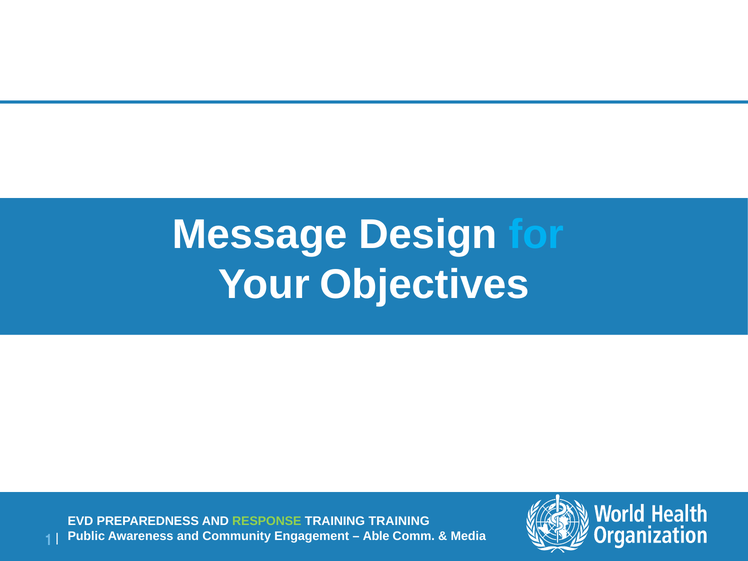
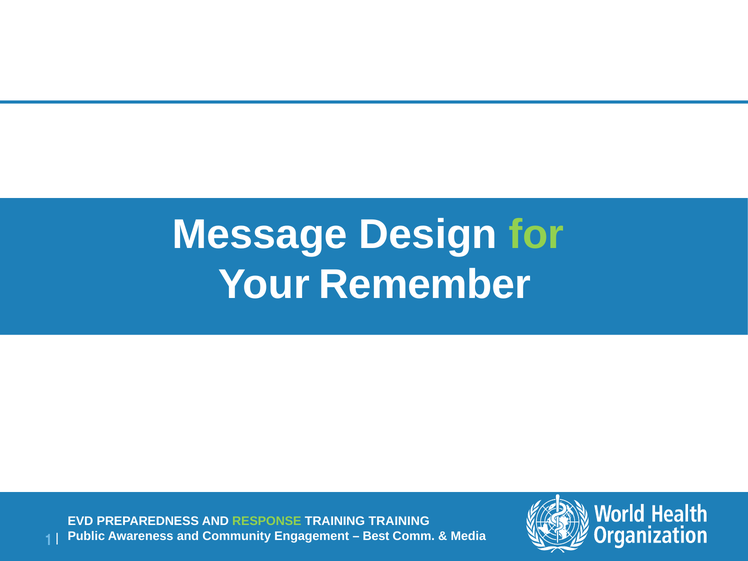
for colour: light blue -> light green
Objectives: Objectives -> Remember
Able: Able -> Best
